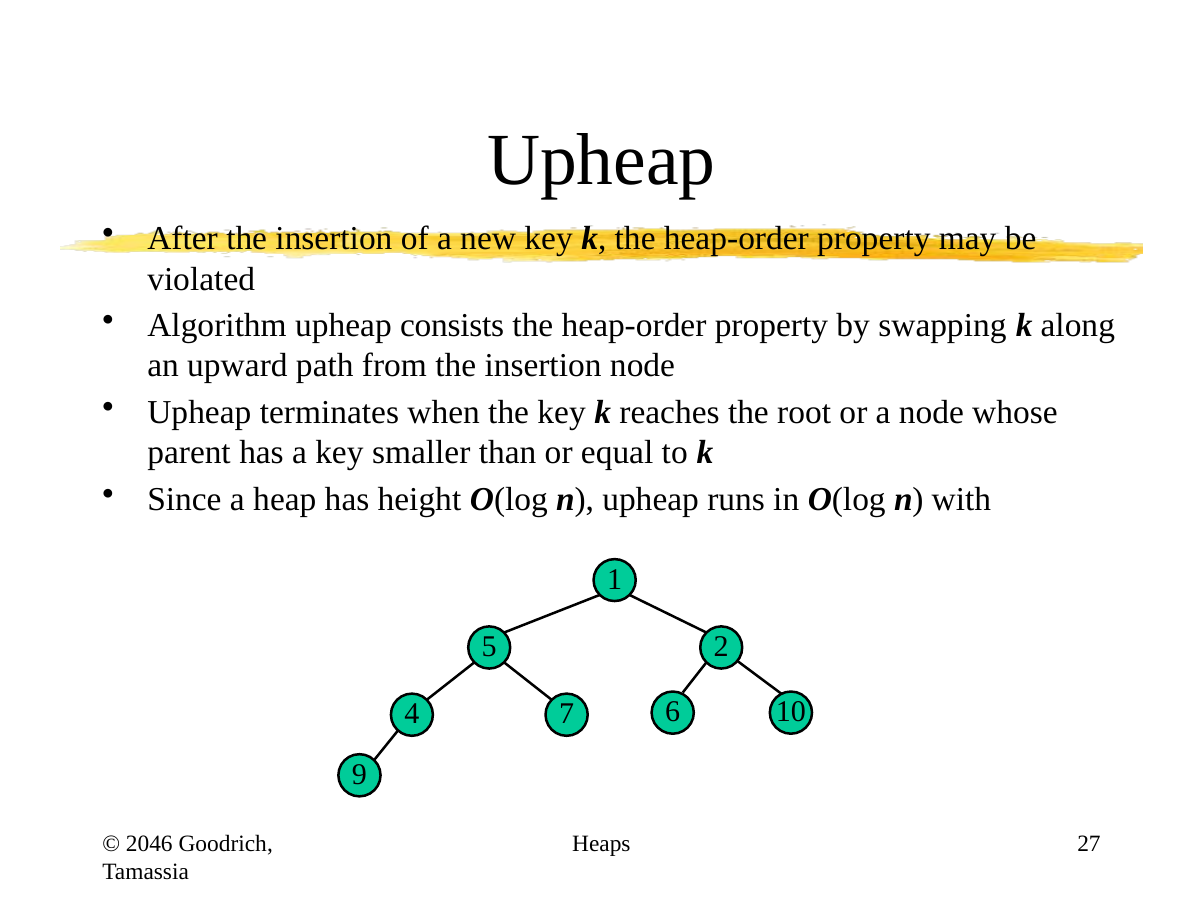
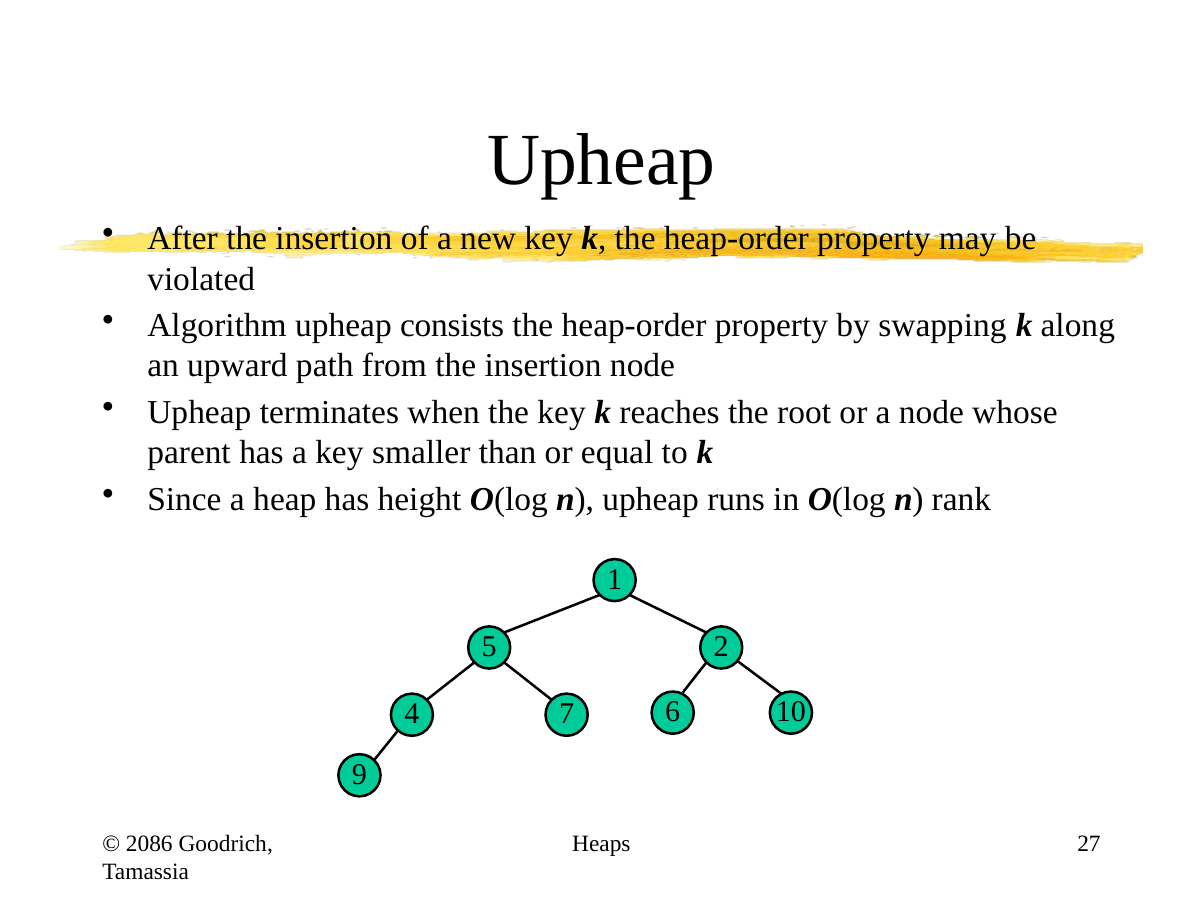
with: with -> rank
2046: 2046 -> 2086
